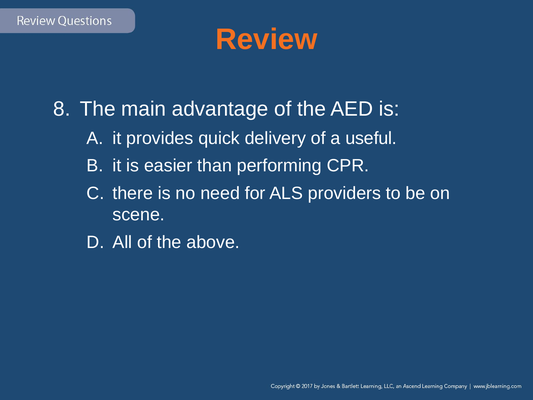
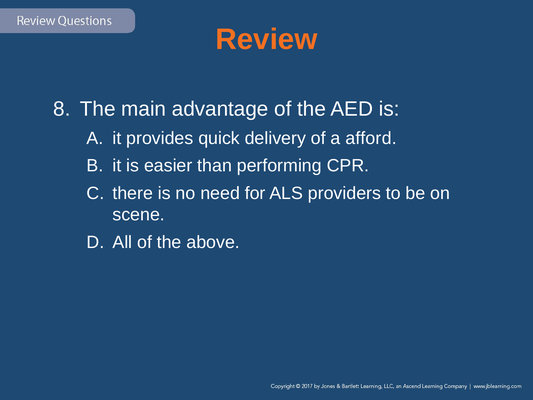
useful: useful -> afford
